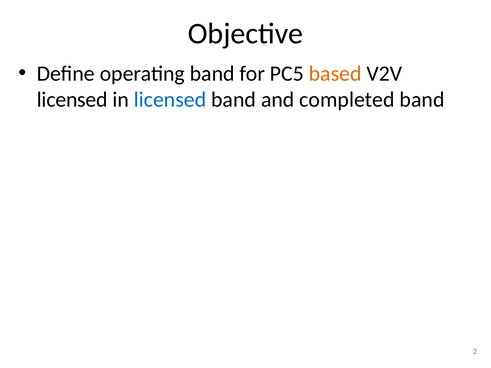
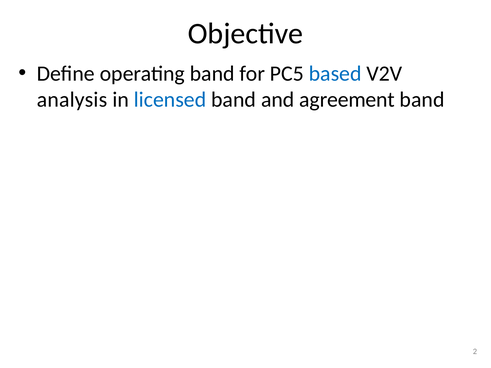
based colour: orange -> blue
licensed at (72, 100): licensed -> analysis
completed: completed -> agreement
